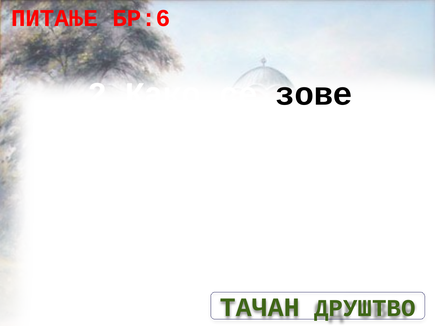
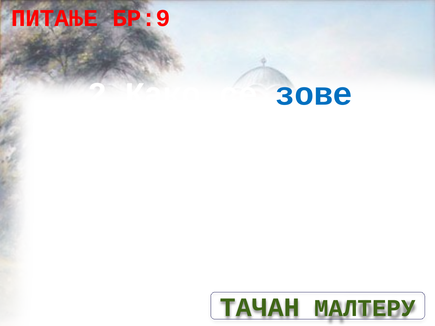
БР:6: БР:6 -> БР:9
зове colour: black -> blue
ДРУШТВО: ДРУШТВО -> МАЛТЕРУ
